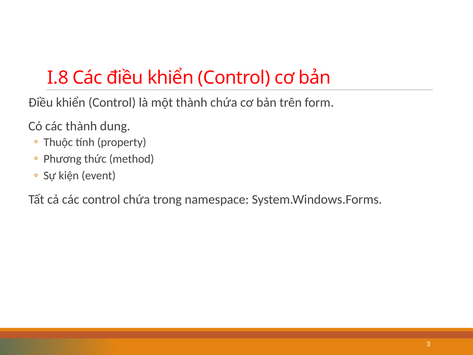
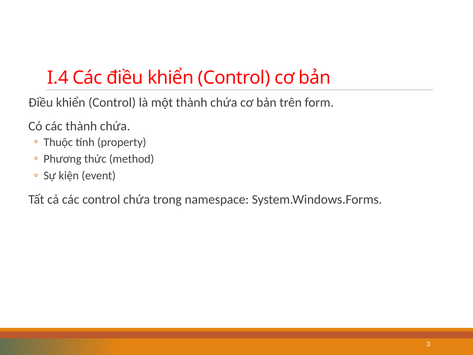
I.8: I.8 -> I.4
các thành dung: dung -> chứa
